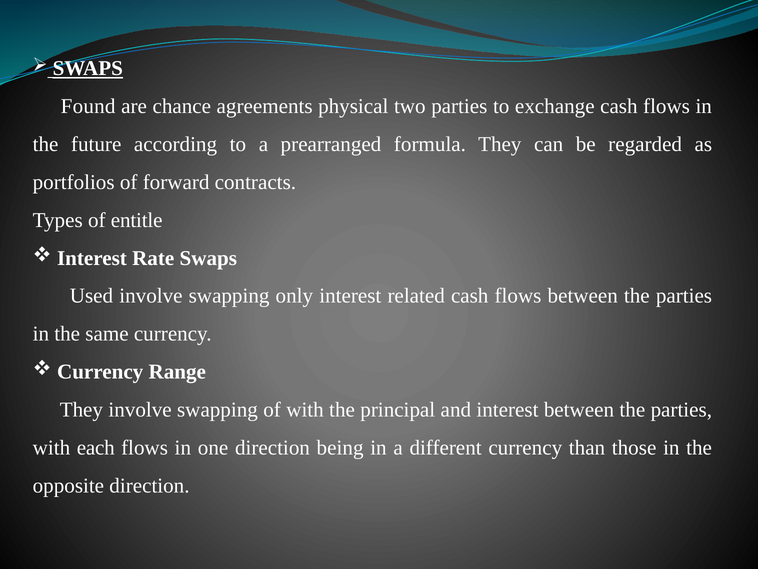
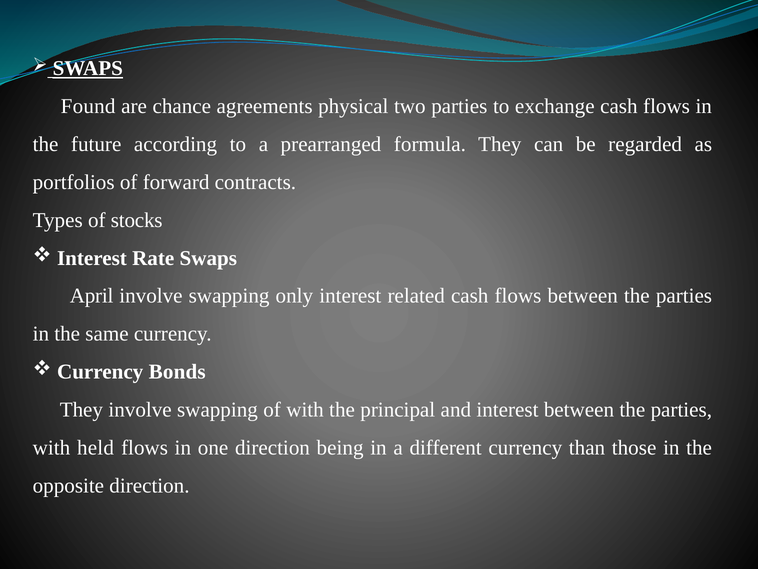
entitle: entitle -> stocks
Used: Used -> April
Range: Range -> Bonds
each: each -> held
